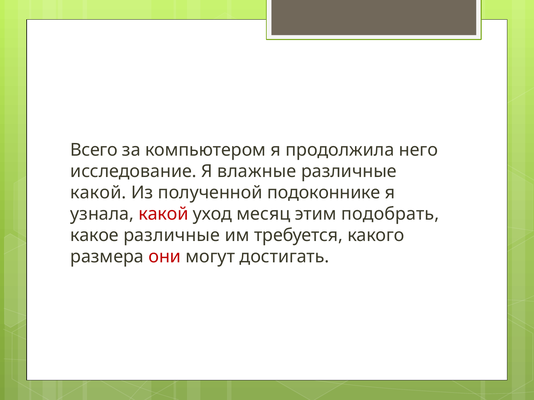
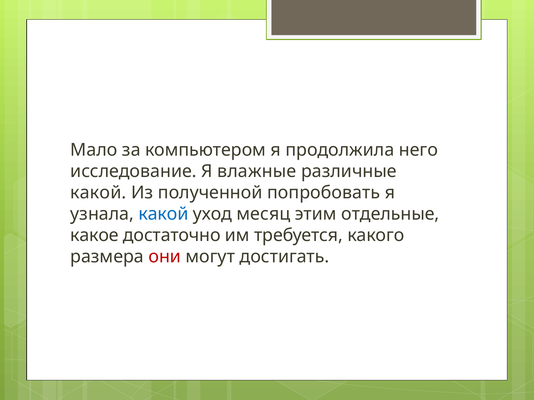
Всего: Всего -> Мало
подоконнике: подоконнике -> попробовать
какой at (164, 214) colour: red -> blue
подобрать: подобрать -> отдельные
какое различные: различные -> достаточно
